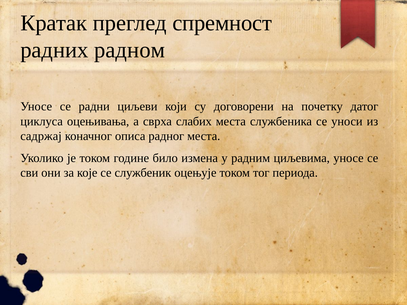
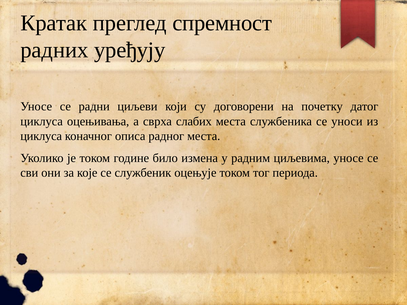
радном: радном -> уређују
садржај at (41, 136): садржај -> циклуса
